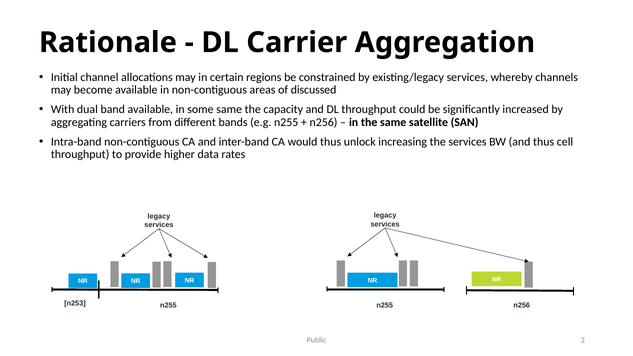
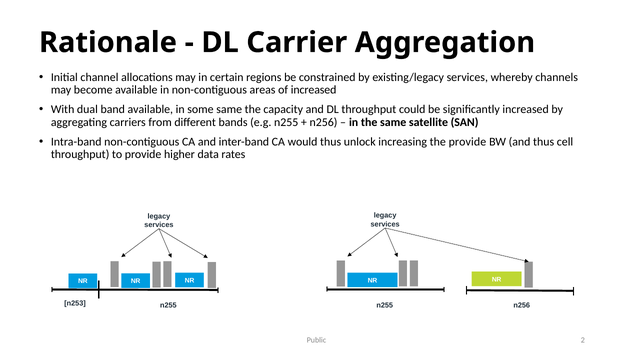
of discussed: discussed -> increased
the services: services -> provide
